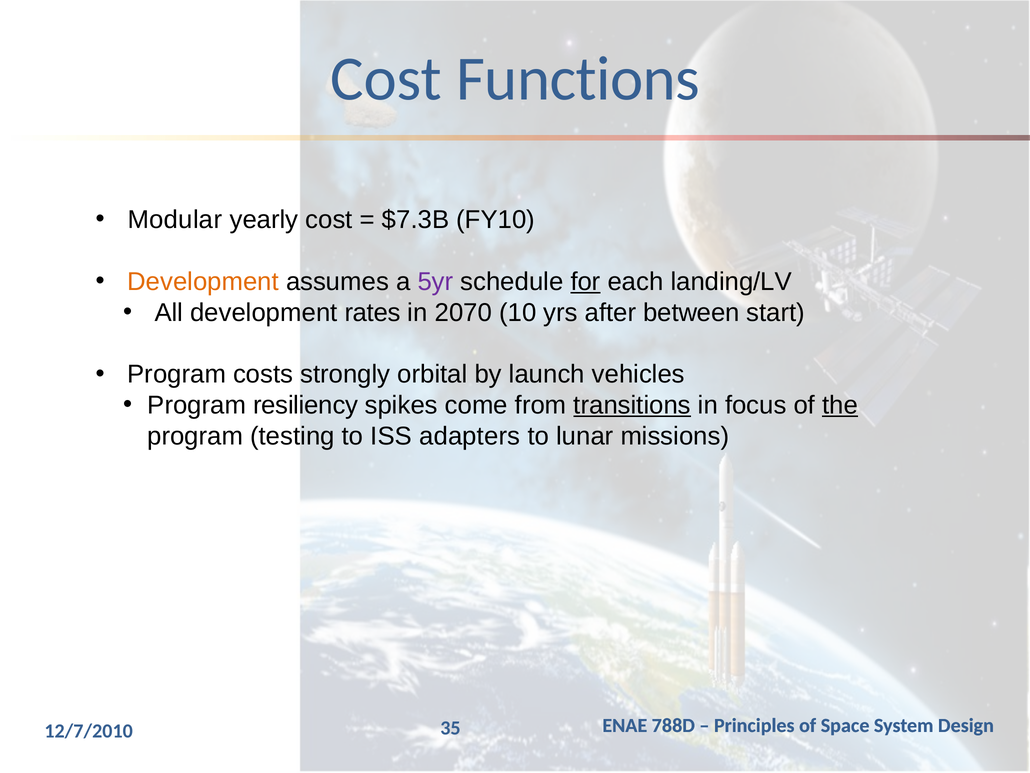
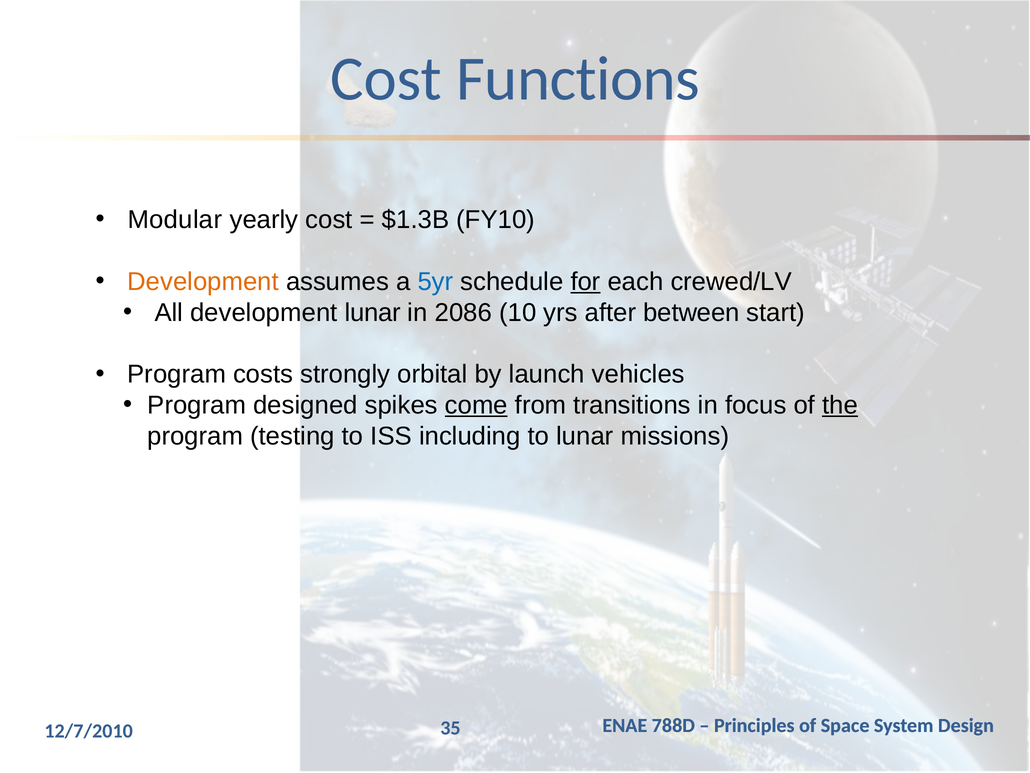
$7.3B: $7.3B -> $1.3B
5yr colour: purple -> blue
landing/LV: landing/LV -> crewed/LV
development rates: rates -> lunar
2070: 2070 -> 2086
resiliency: resiliency -> designed
come underline: none -> present
transitions underline: present -> none
adapters: adapters -> including
